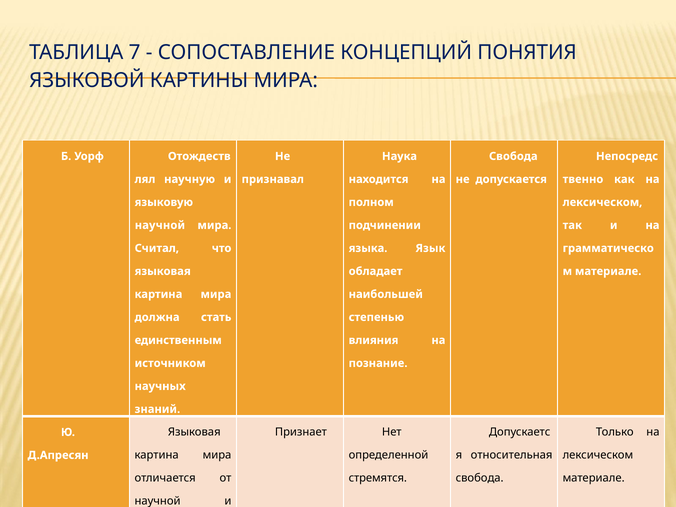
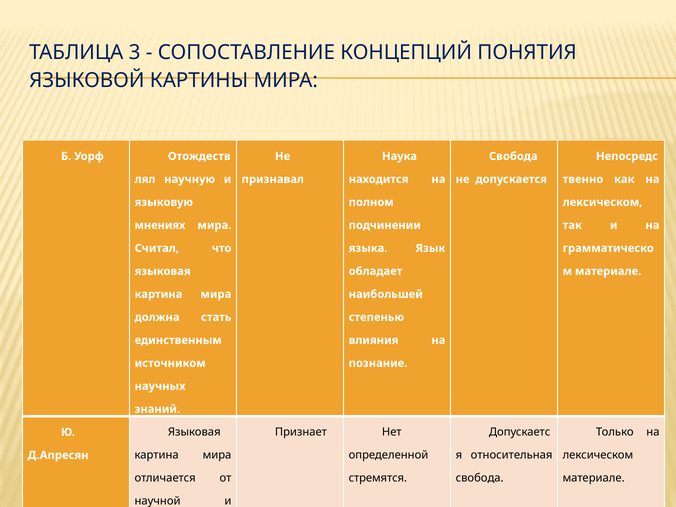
7: 7 -> 3
научной at (160, 225): научной -> мнениях
